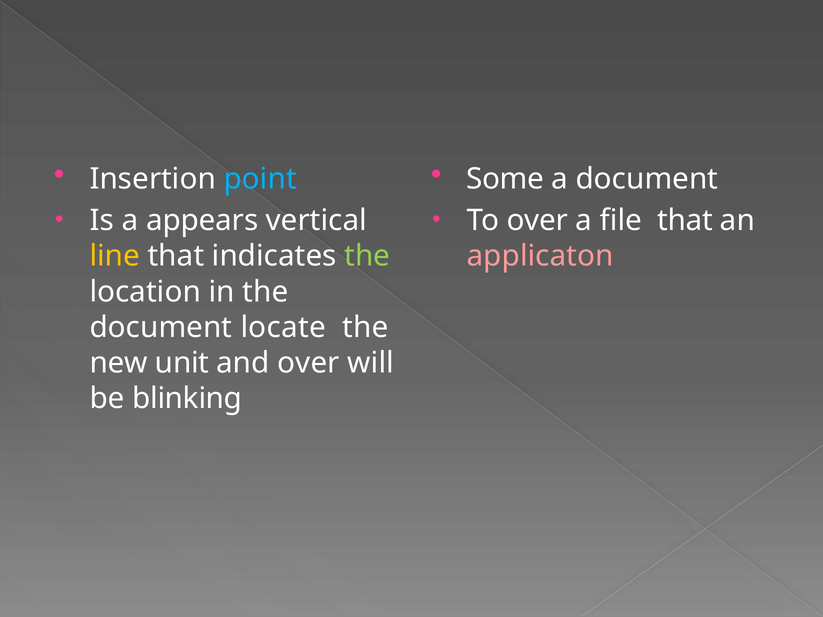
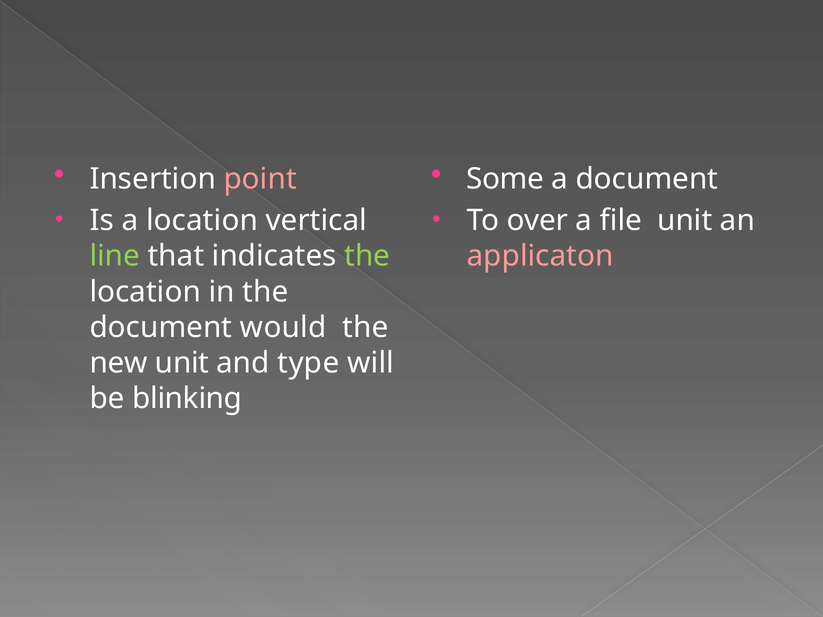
point colour: light blue -> pink
a appears: appears -> location
file that: that -> unit
line colour: yellow -> light green
locate: locate -> would
and over: over -> type
